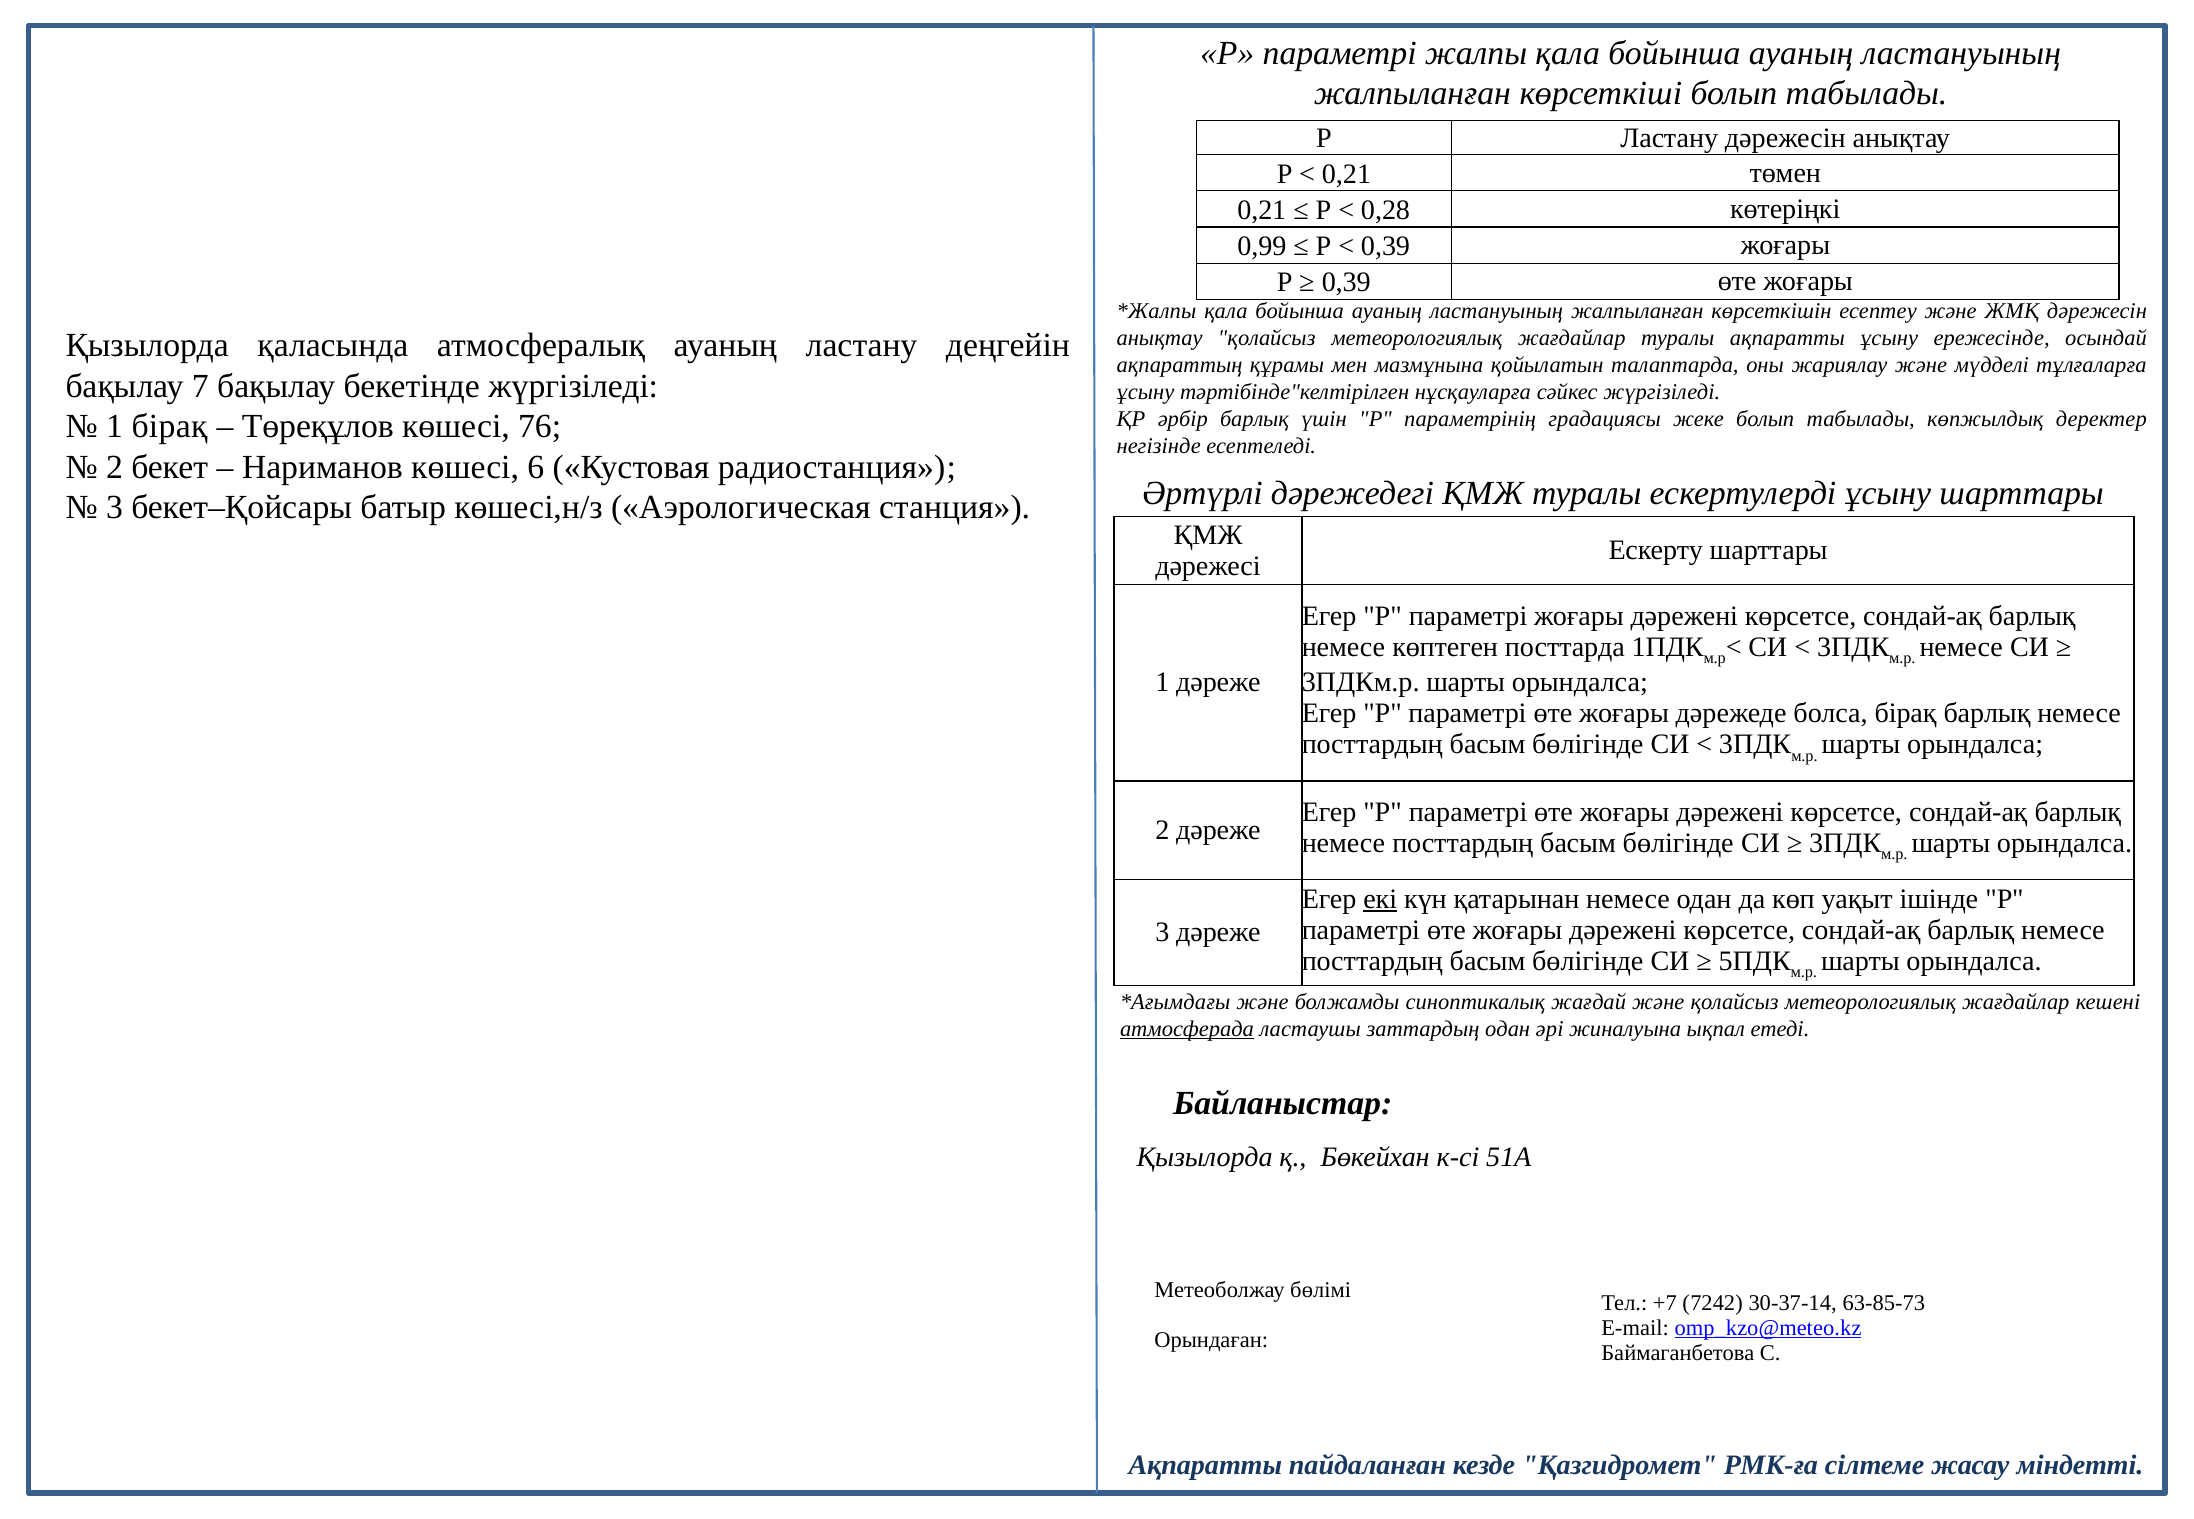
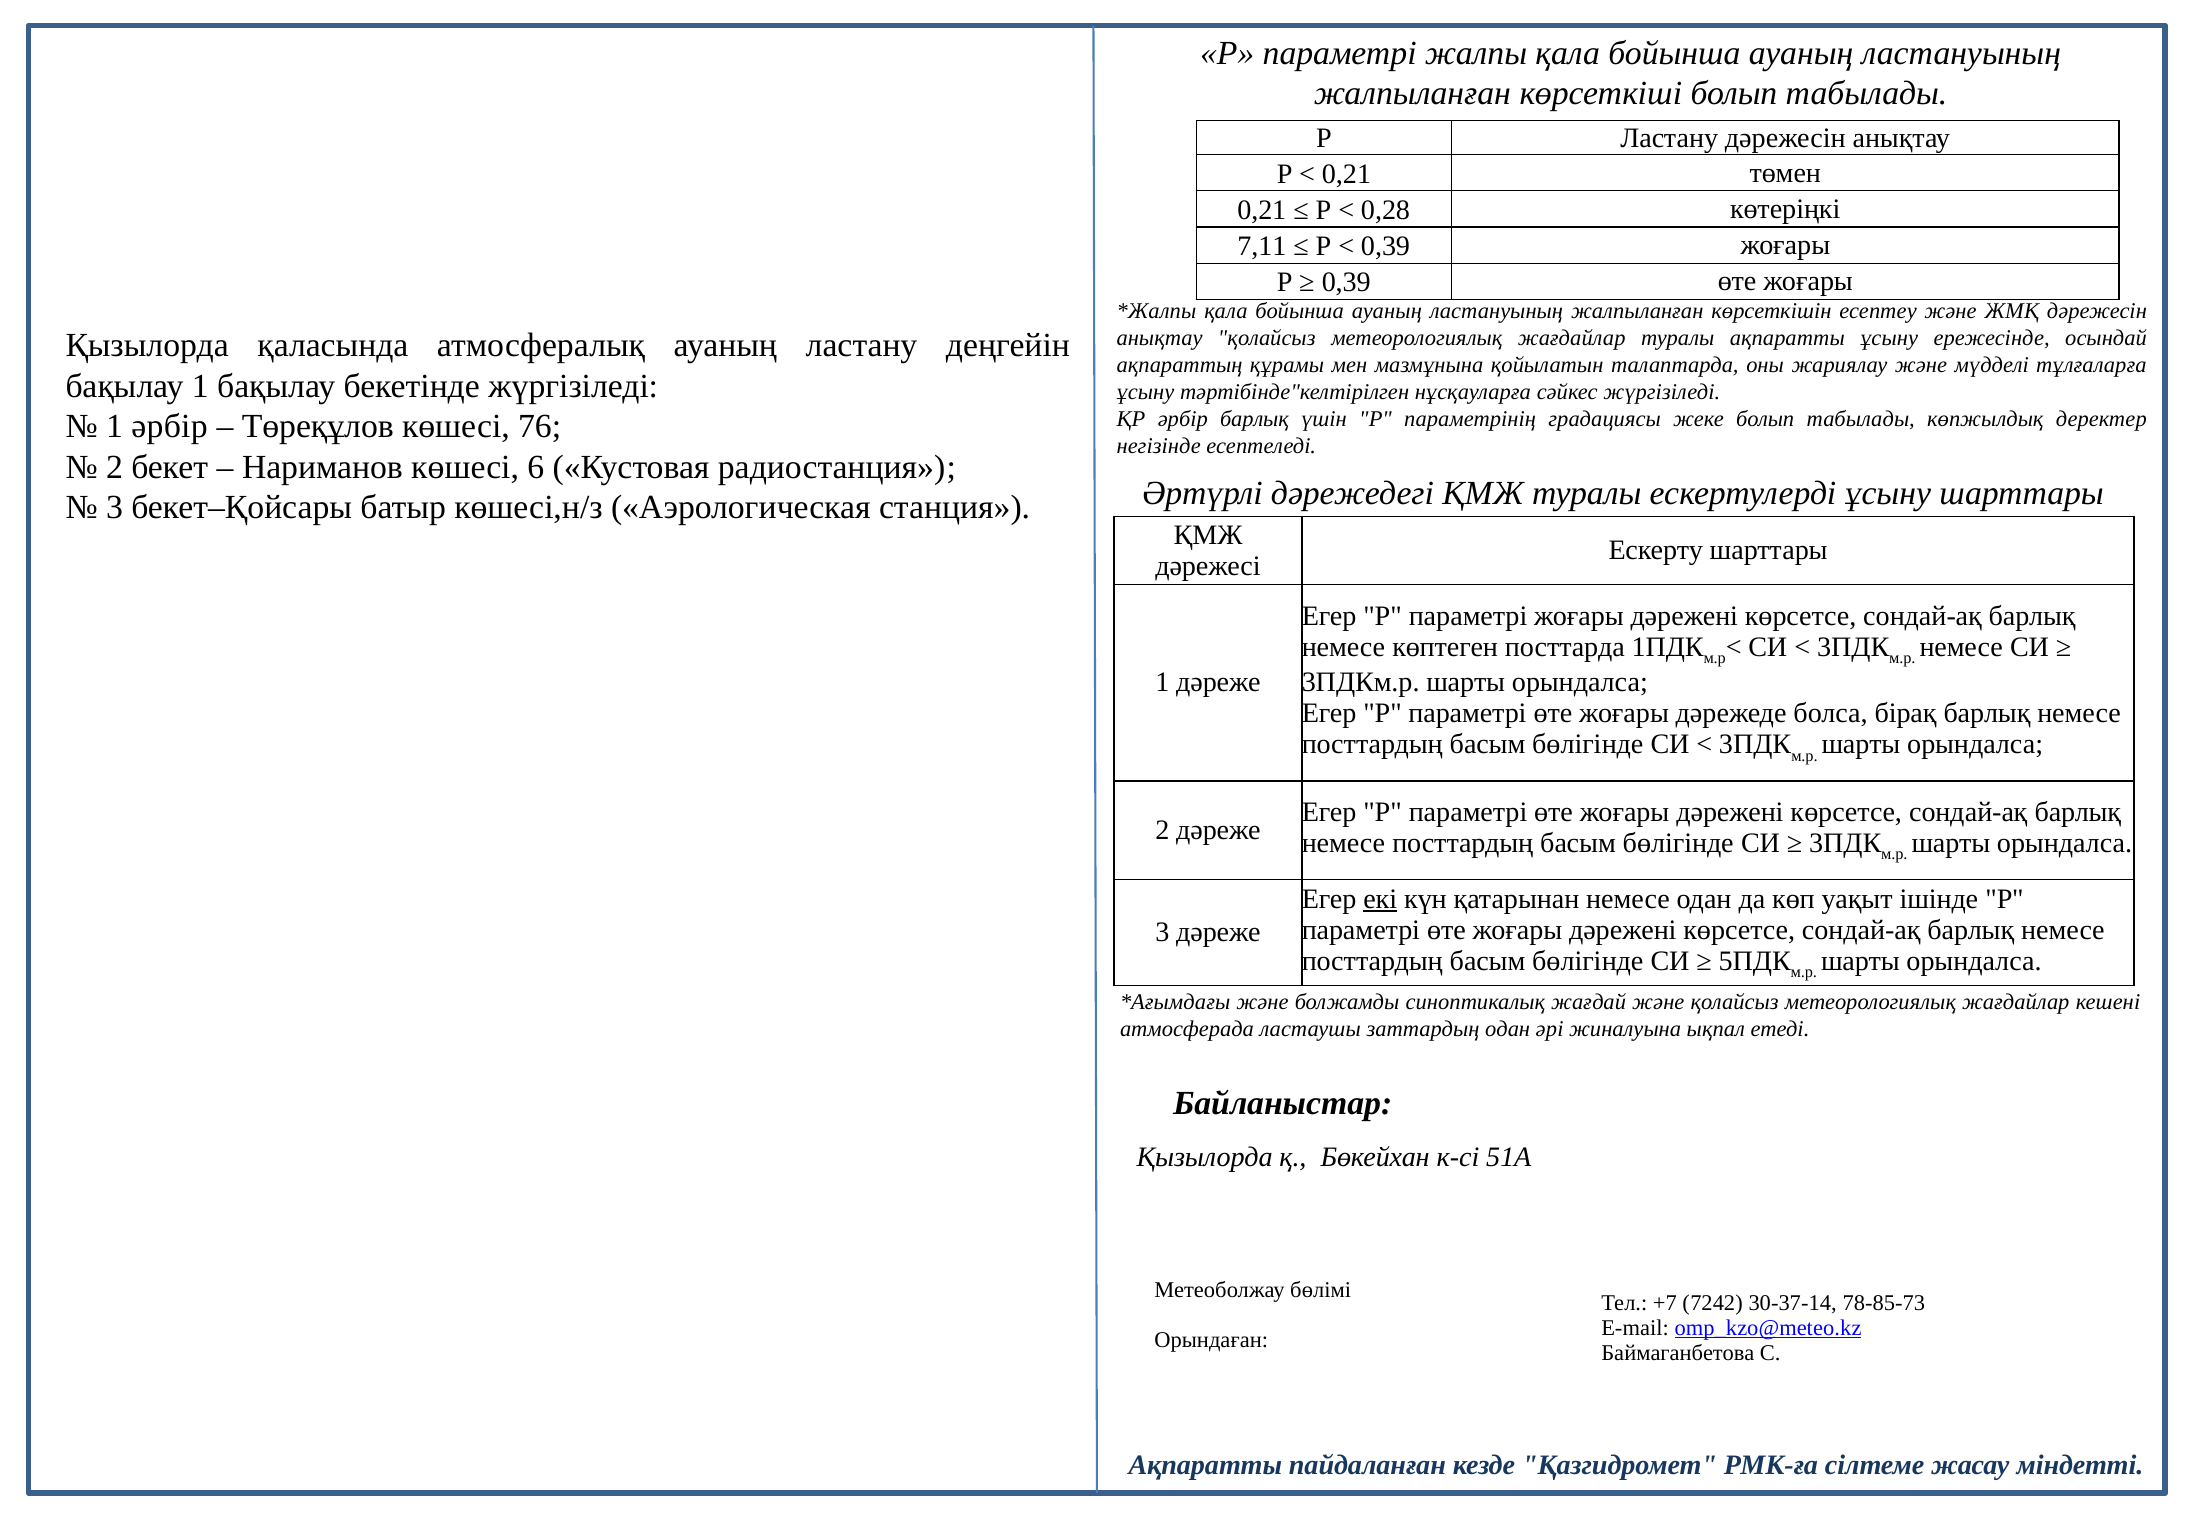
0,99: 0,99 -> 7,11
бақылау 7: 7 -> 1
1 бірақ: бірақ -> әрбір
атмосферада underline: present -> none
63-85-73: 63-85-73 -> 78-85-73
